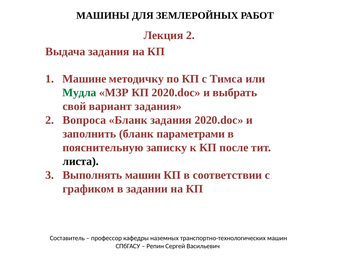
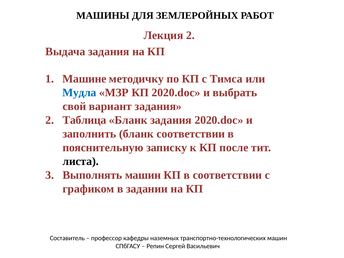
Мудла colour: green -> blue
Вопроса: Вопроса -> Таблица
бланк параметрами: параметрами -> соответствии
